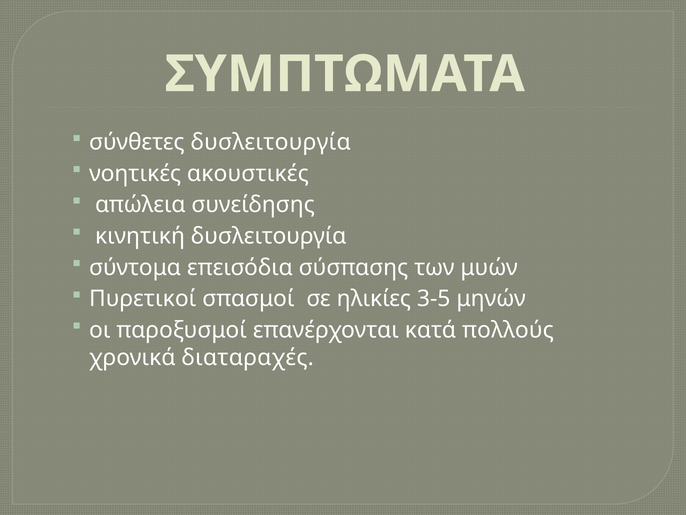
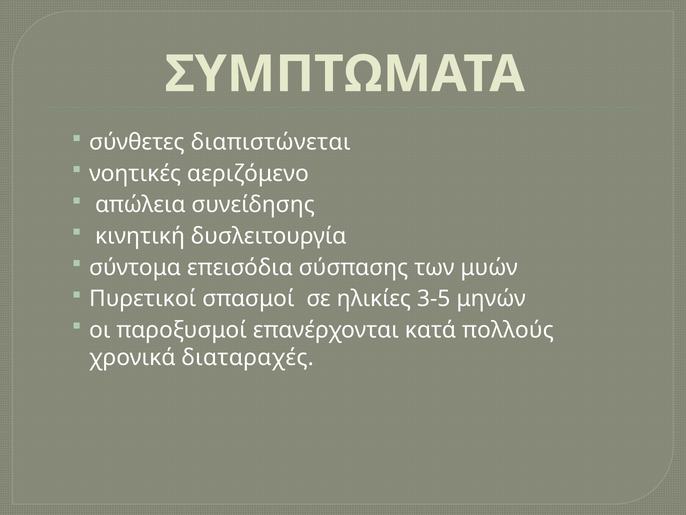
σύνθετες δυσλειτουργία: δυσλειτουργία -> διαπιστώνεται
ακουστικές: ακουστικές -> αεριζόμενο
